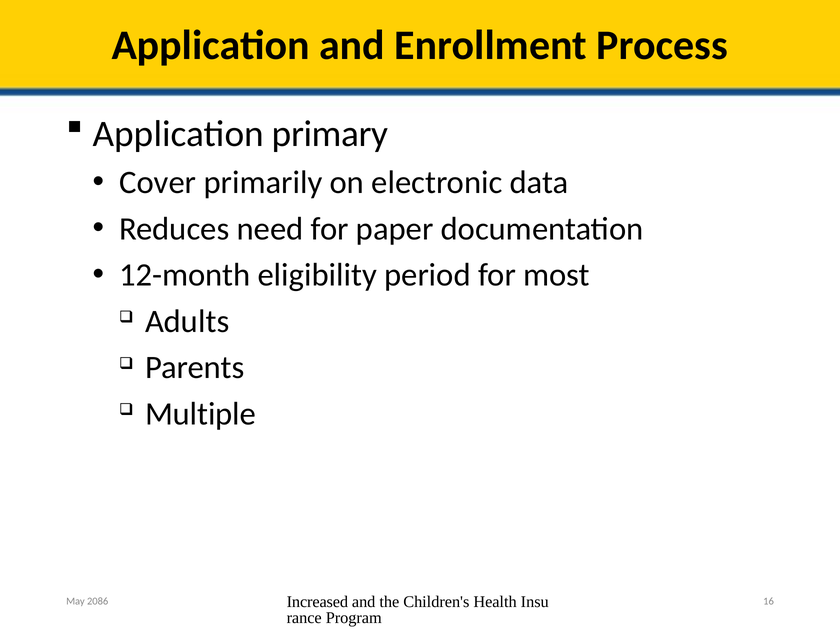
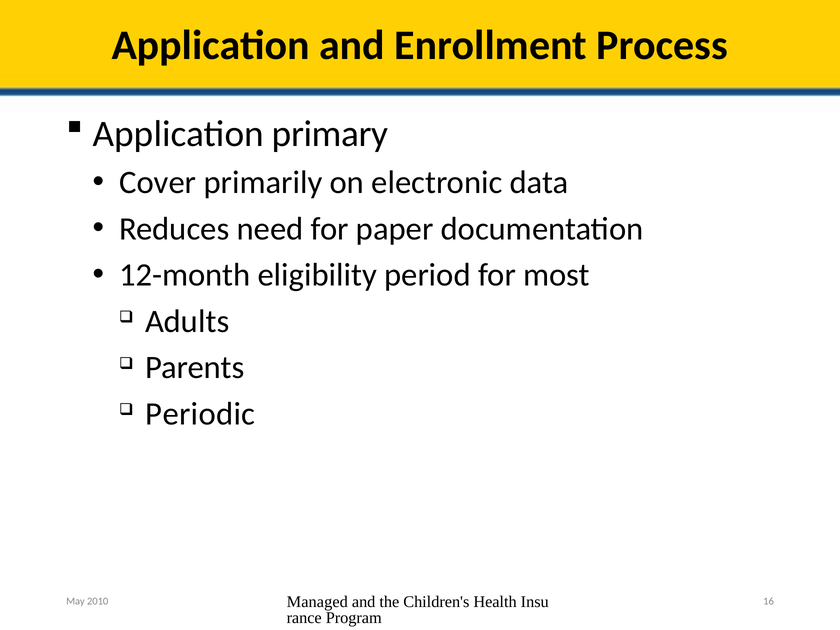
Multiple: Multiple -> Periodic
Increased: Increased -> Managed
2086: 2086 -> 2010
